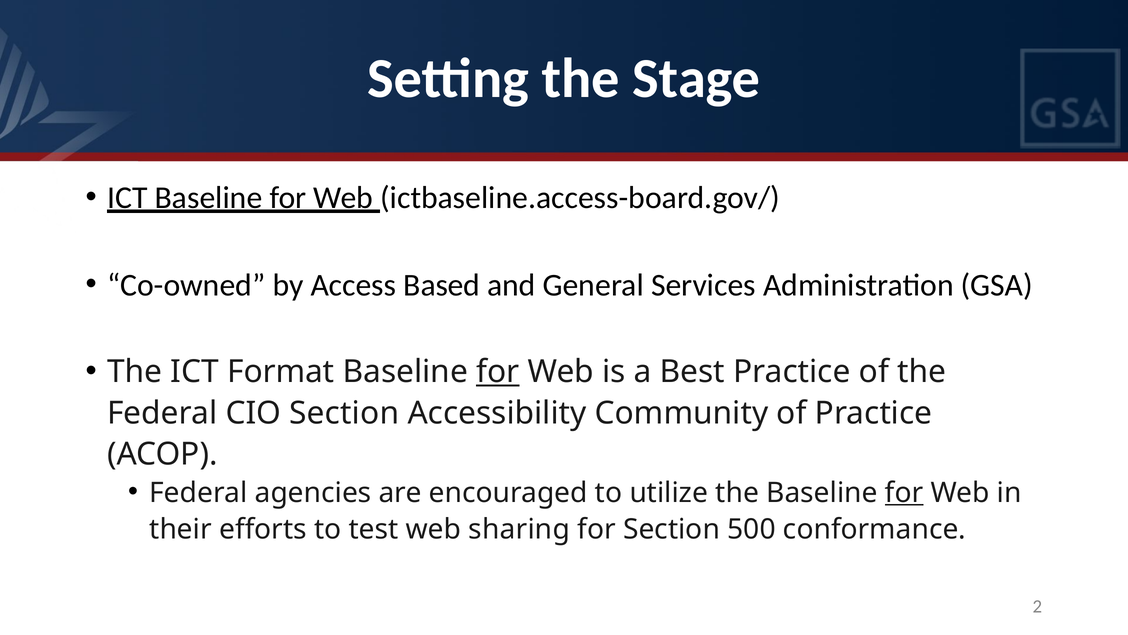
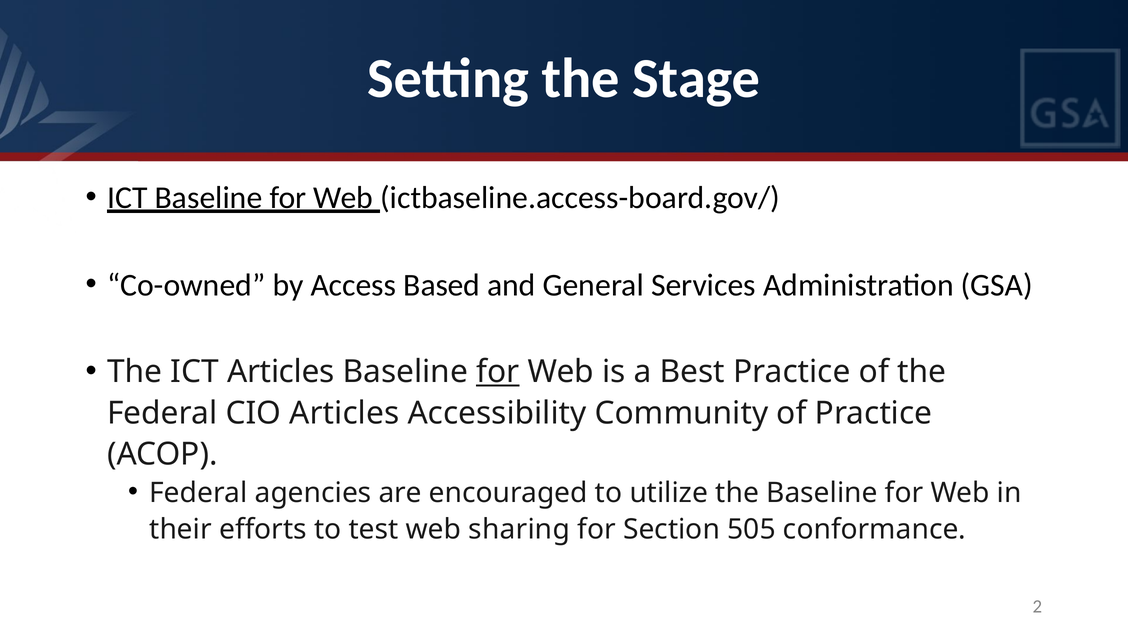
ICT Format: Format -> Articles
CIO Section: Section -> Articles
for at (904, 492) underline: present -> none
500: 500 -> 505
